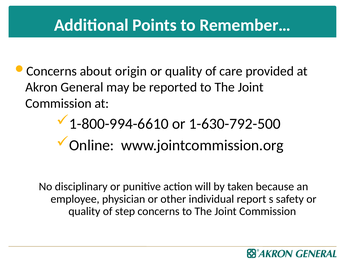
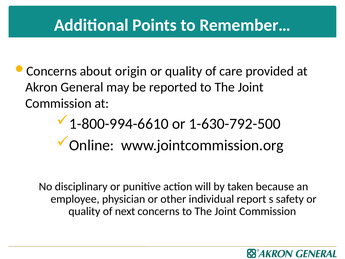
step: step -> next
